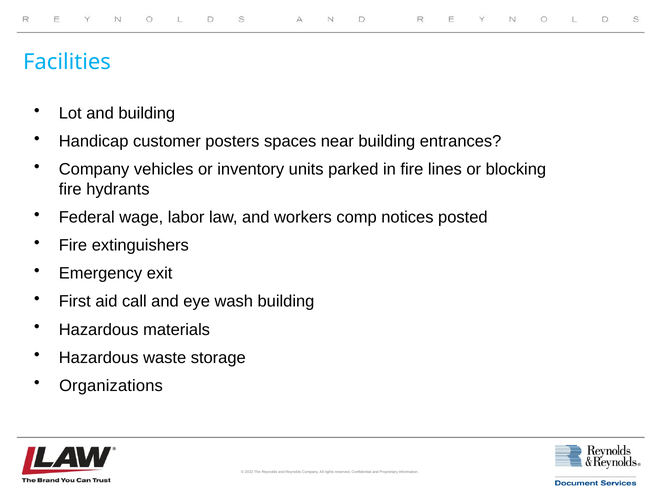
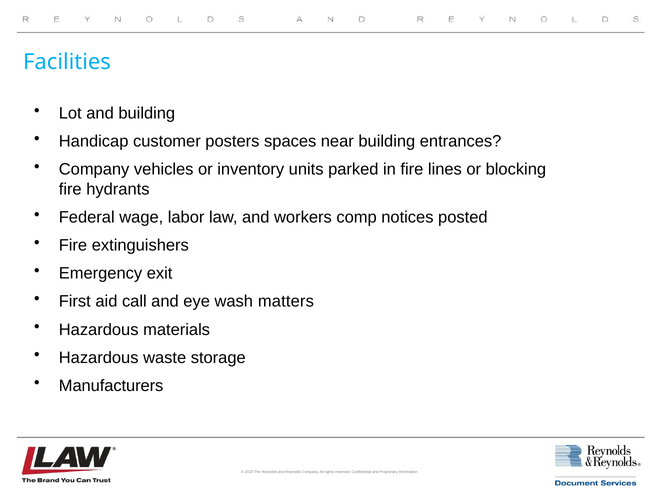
wash building: building -> matters
Organizations: Organizations -> Manufacturers
